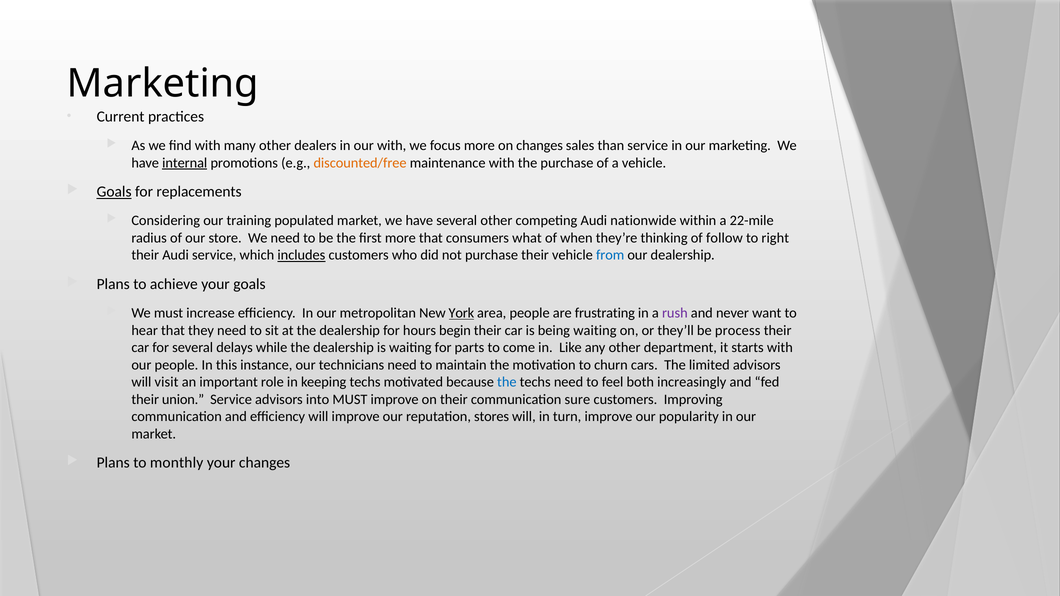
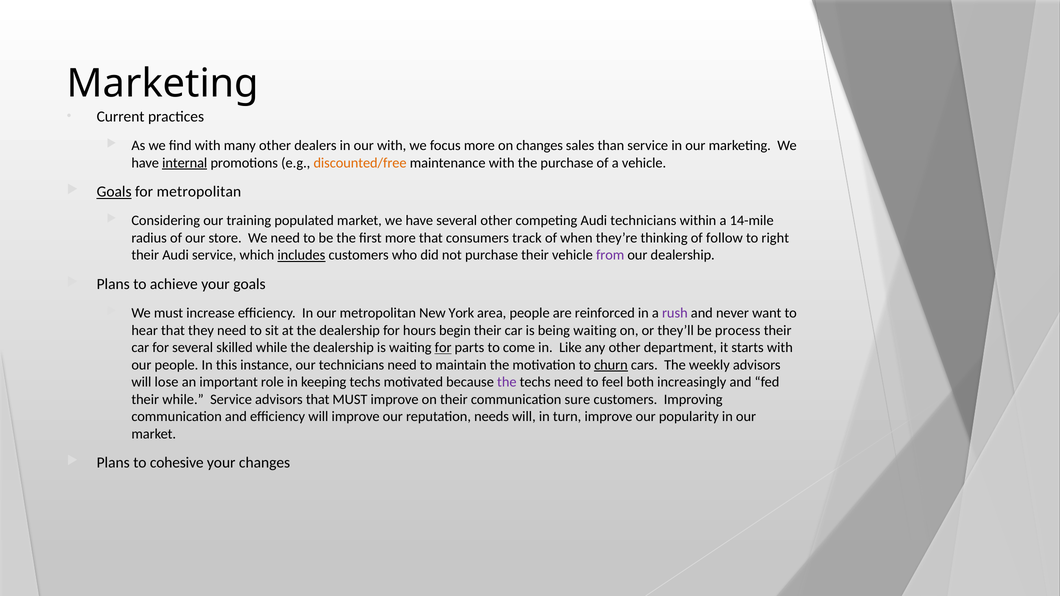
for replacements: replacements -> metropolitan
Audi nationwide: nationwide -> technicians
22-mile: 22-mile -> 14-mile
what: what -> track
from colour: blue -> purple
York underline: present -> none
frustrating: frustrating -> reinforced
delays: delays -> skilled
for at (443, 348) underline: none -> present
churn underline: none -> present
limited: limited -> weekly
visit: visit -> lose
the at (507, 382) colour: blue -> purple
their union: union -> while
advisors into: into -> that
stores: stores -> needs
monthly: monthly -> cohesive
